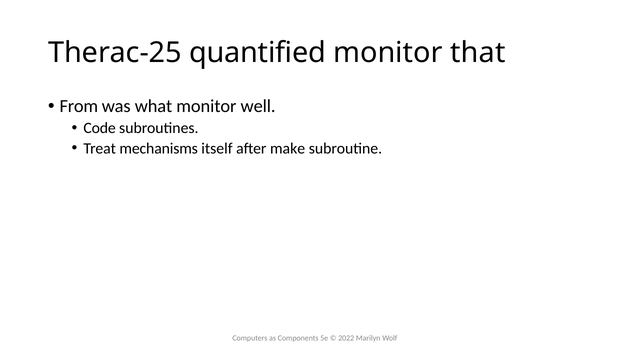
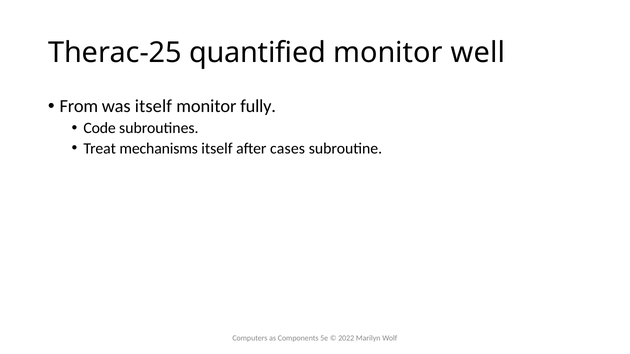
that: that -> well
was what: what -> itself
well: well -> fully
make: make -> cases
